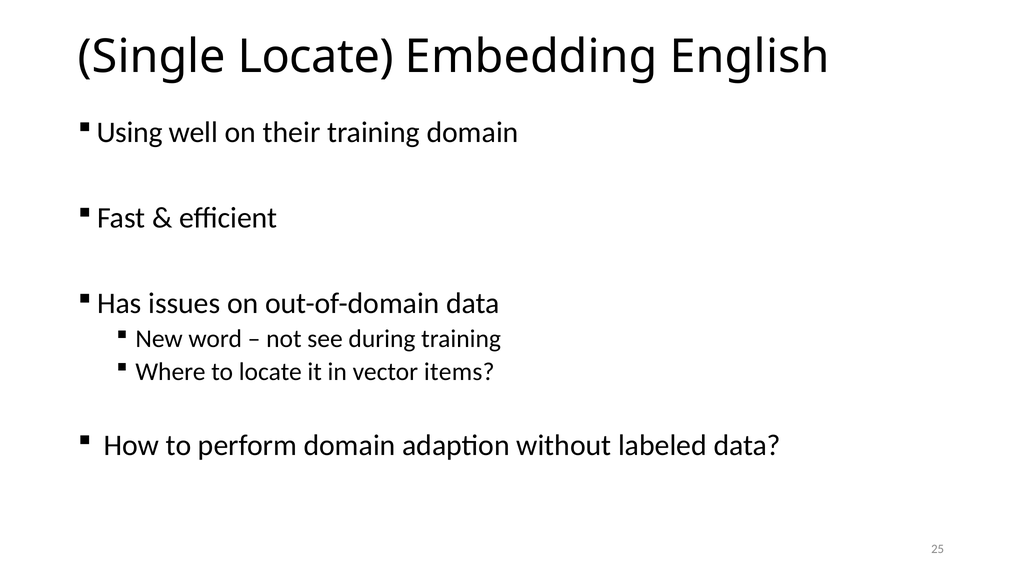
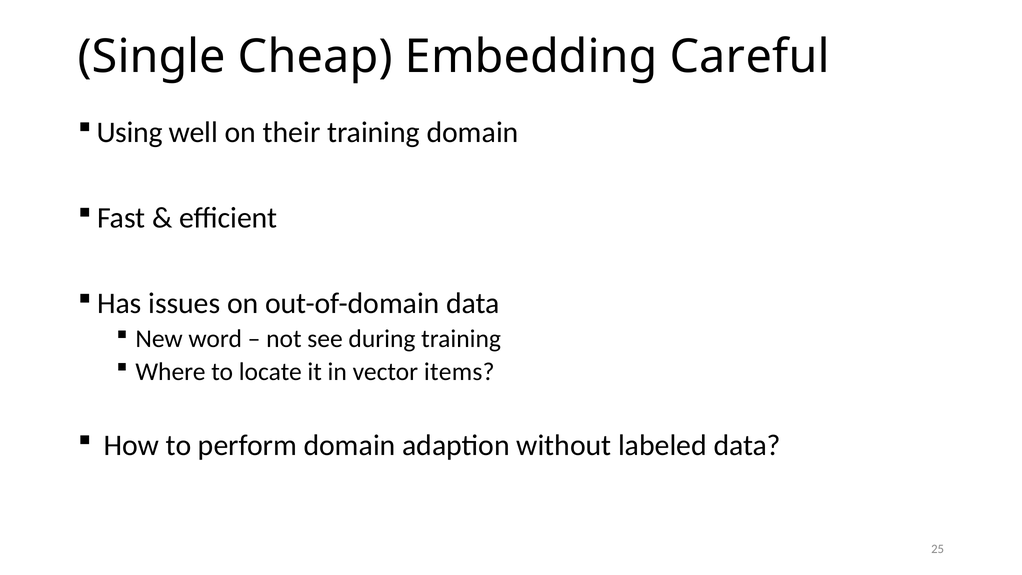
Single Locate: Locate -> Cheap
English: English -> Careful
